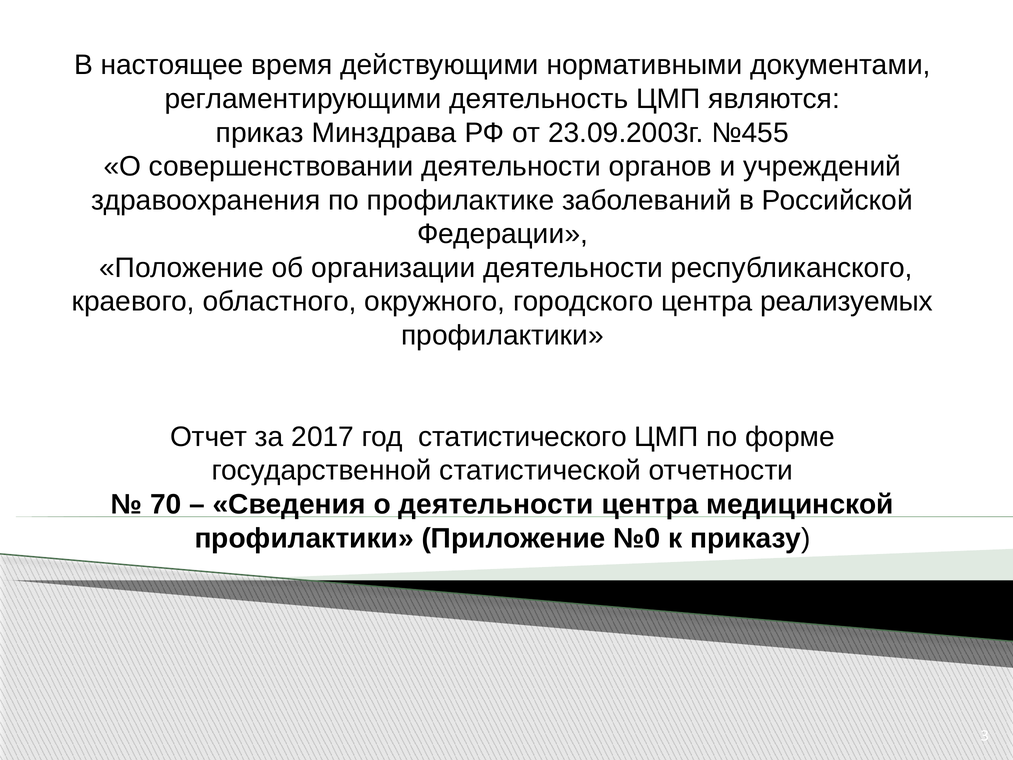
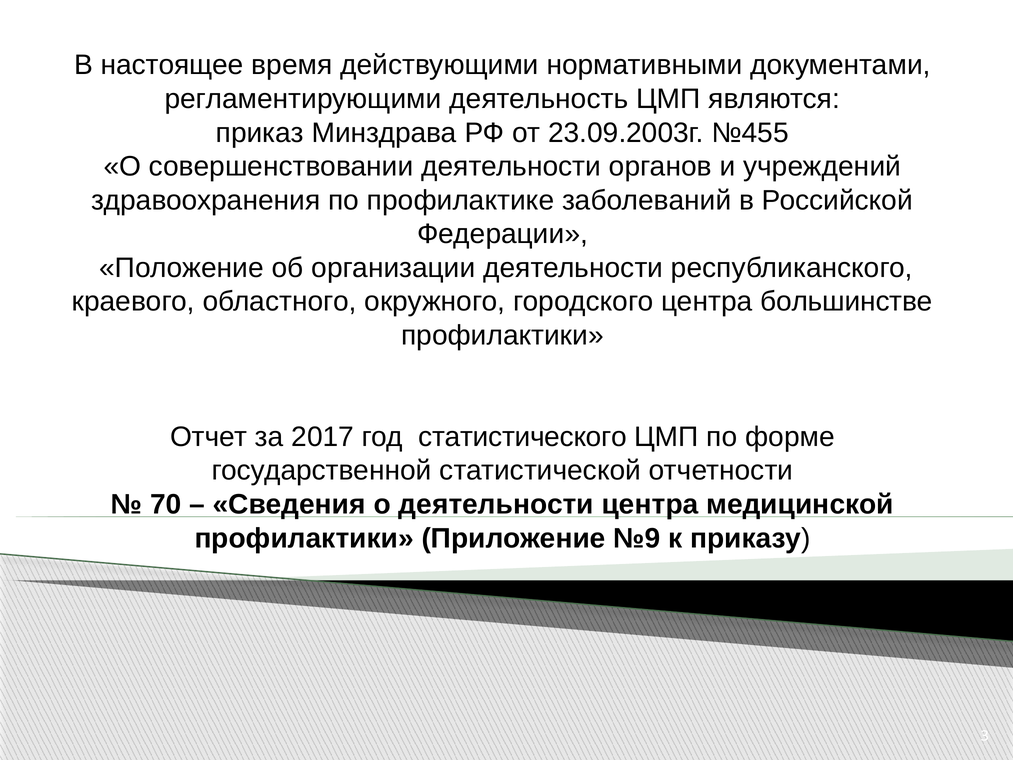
реализуемых: реализуемых -> большинстве
№0: №0 -> №9
